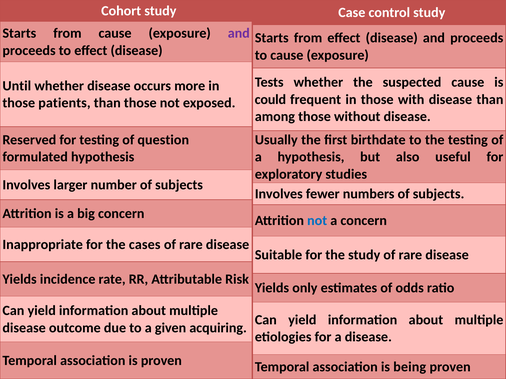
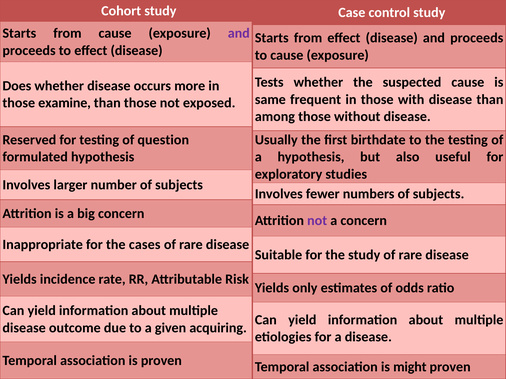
Until: Until -> Does
could: could -> same
patients: patients -> examine
not at (317, 221) colour: blue -> purple
being: being -> might
